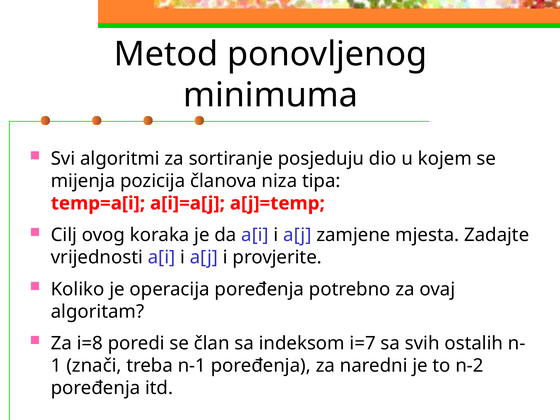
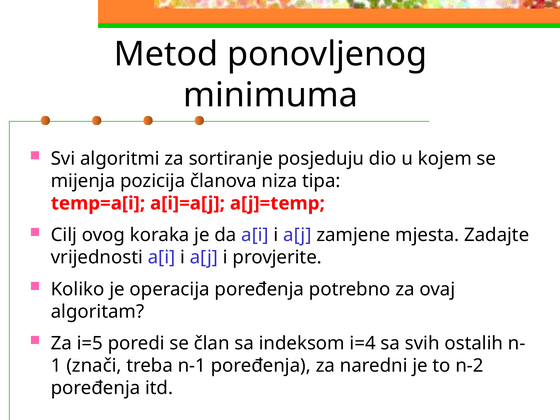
i=8: i=8 -> i=5
i=7: i=7 -> i=4
